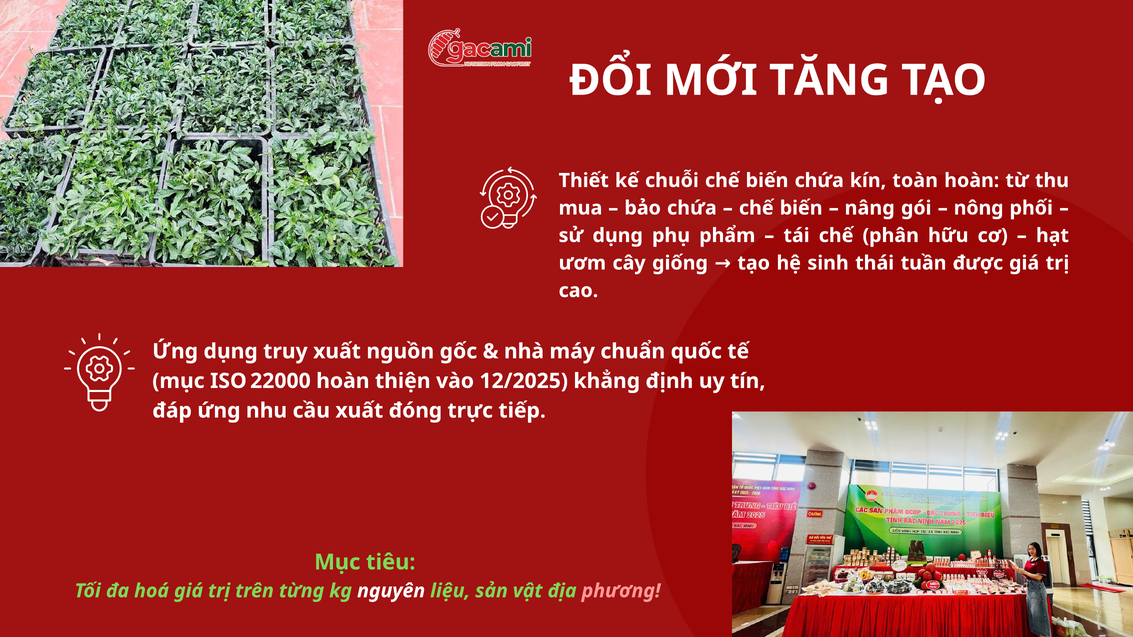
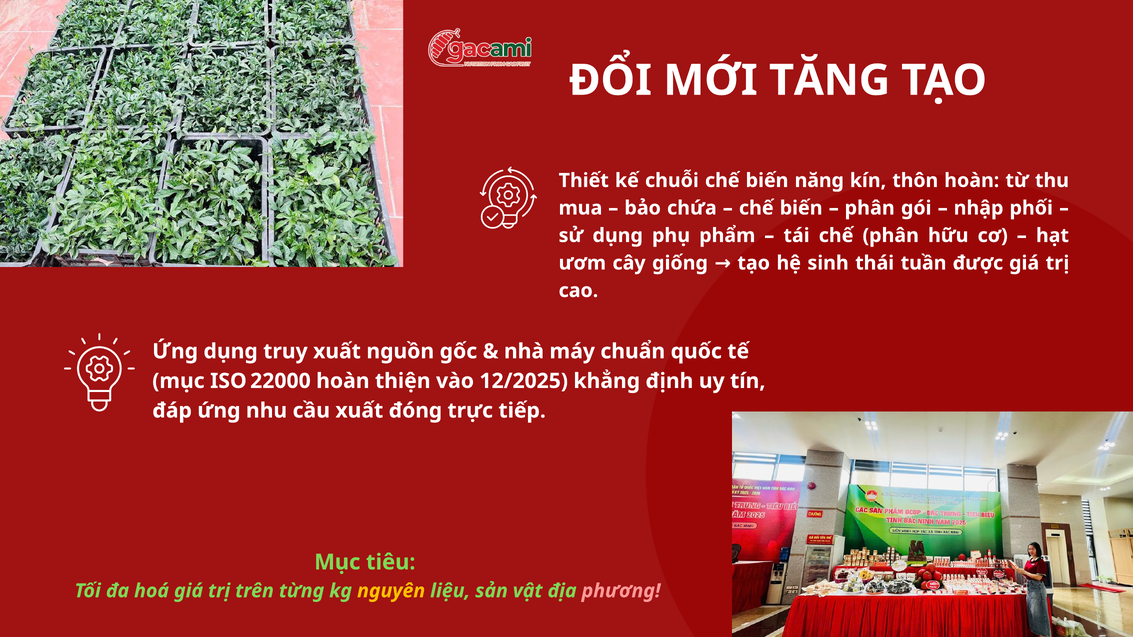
chứa at (819, 181): chứa -> năng
toàn: toàn -> thôn
nâng at (870, 208): nâng -> phân
nông: nông -> nhập
nguyên colour: white -> yellow
